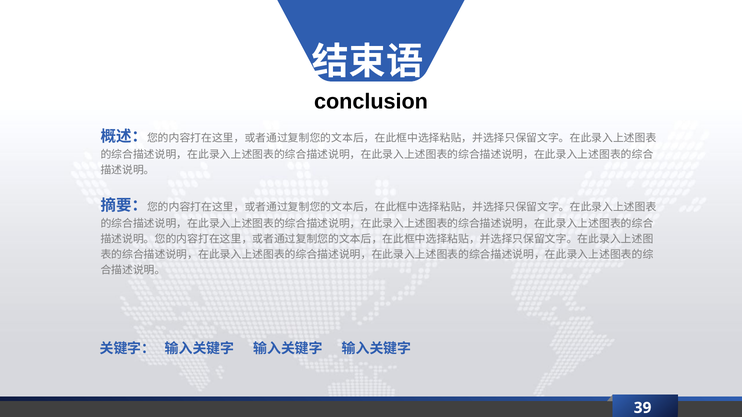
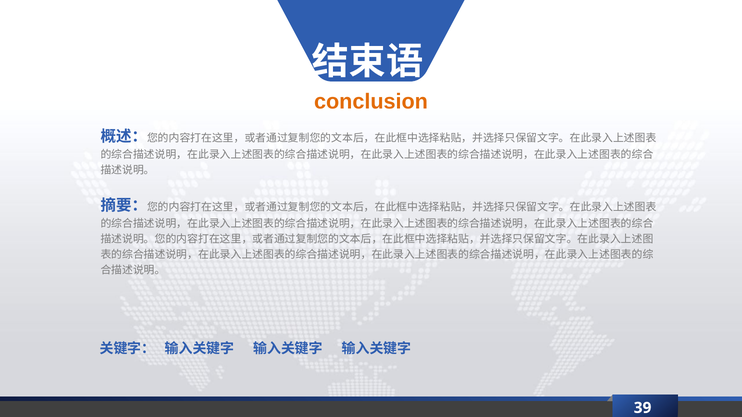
conclusion colour: black -> orange
